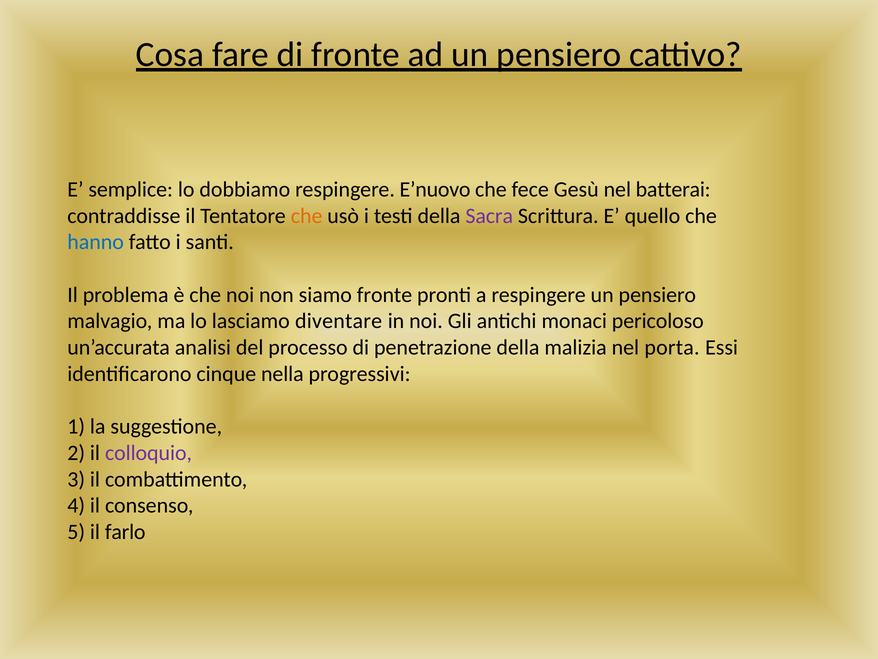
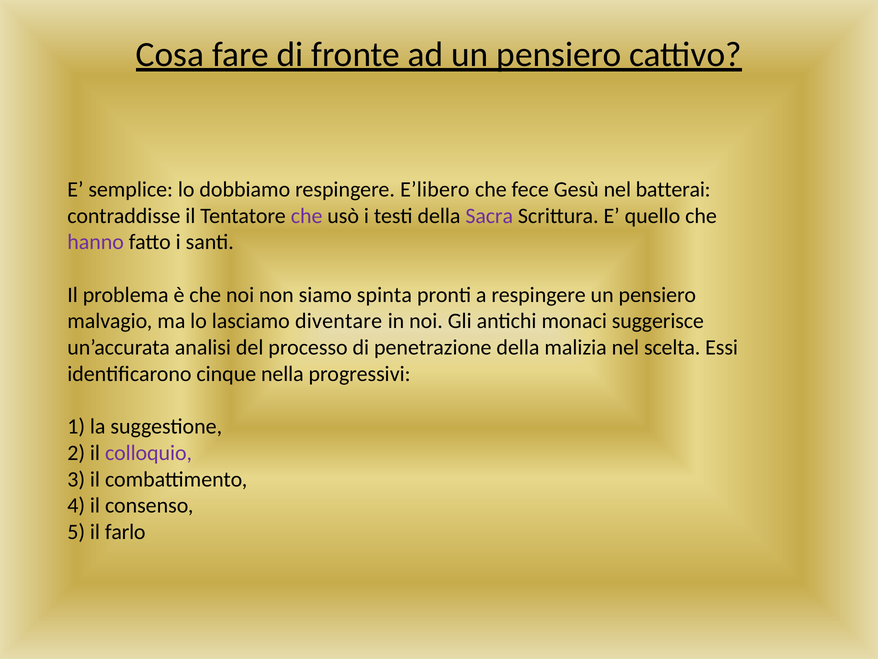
E’nuovo: E’nuovo -> E’libero
che at (307, 216) colour: orange -> purple
hanno colour: blue -> purple
siamo fronte: fronte -> spinta
pericoloso: pericoloso -> suggerisce
porta: porta -> scelta
